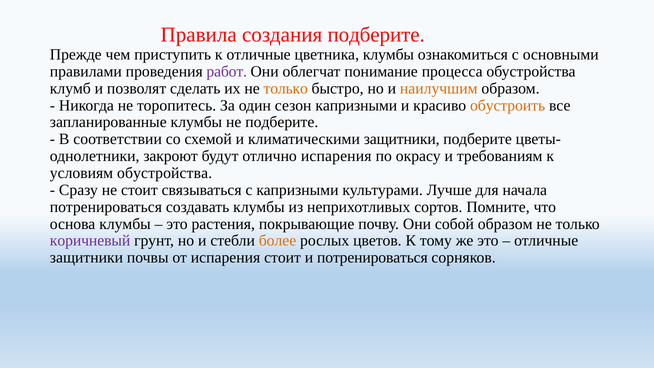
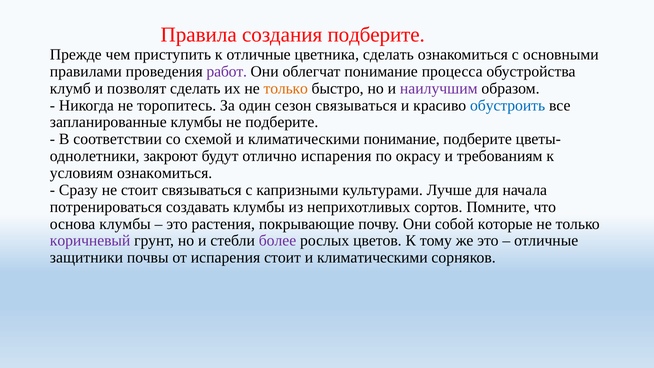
цветника клумбы: клумбы -> сделать
наилучшим colour: orange -> purple
сезон капризными: капризными -> связываться
обустроить colour: orange -> blue
климатическими защитники: защитники -> понимание
условиям обустройства: обустройства -> ознакомиться
собой образом: образом -> которые
более colour: orange -> purple
потренироваться at (372, 258): потренироваться -> климатическими
